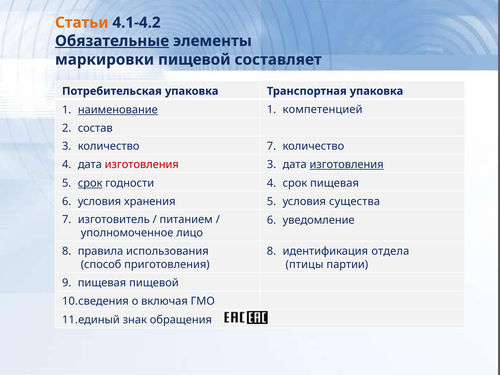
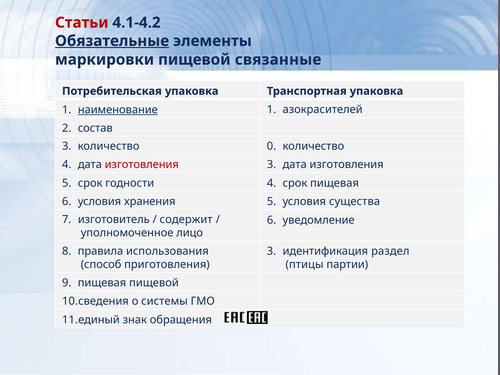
Статьи colour: orange -> red
составляет: составляет -> связанные
компетенцией: компетенцией -> азокрасителей
количество 7: 7 -> 0
изготовления at (347, 164) underline: present -> none
срок at (90, 183) underline: present -> none
питанием: питанием -> содержит
использования 8: 8 -> 3
отдела: отдела -> раздел
включая: включая -> системы
